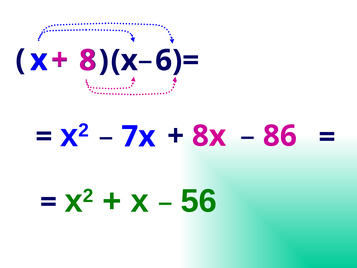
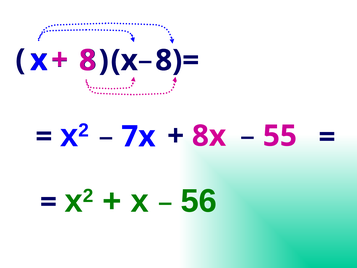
6)=: 6)= -> 8)=
86: 86 -> 55
